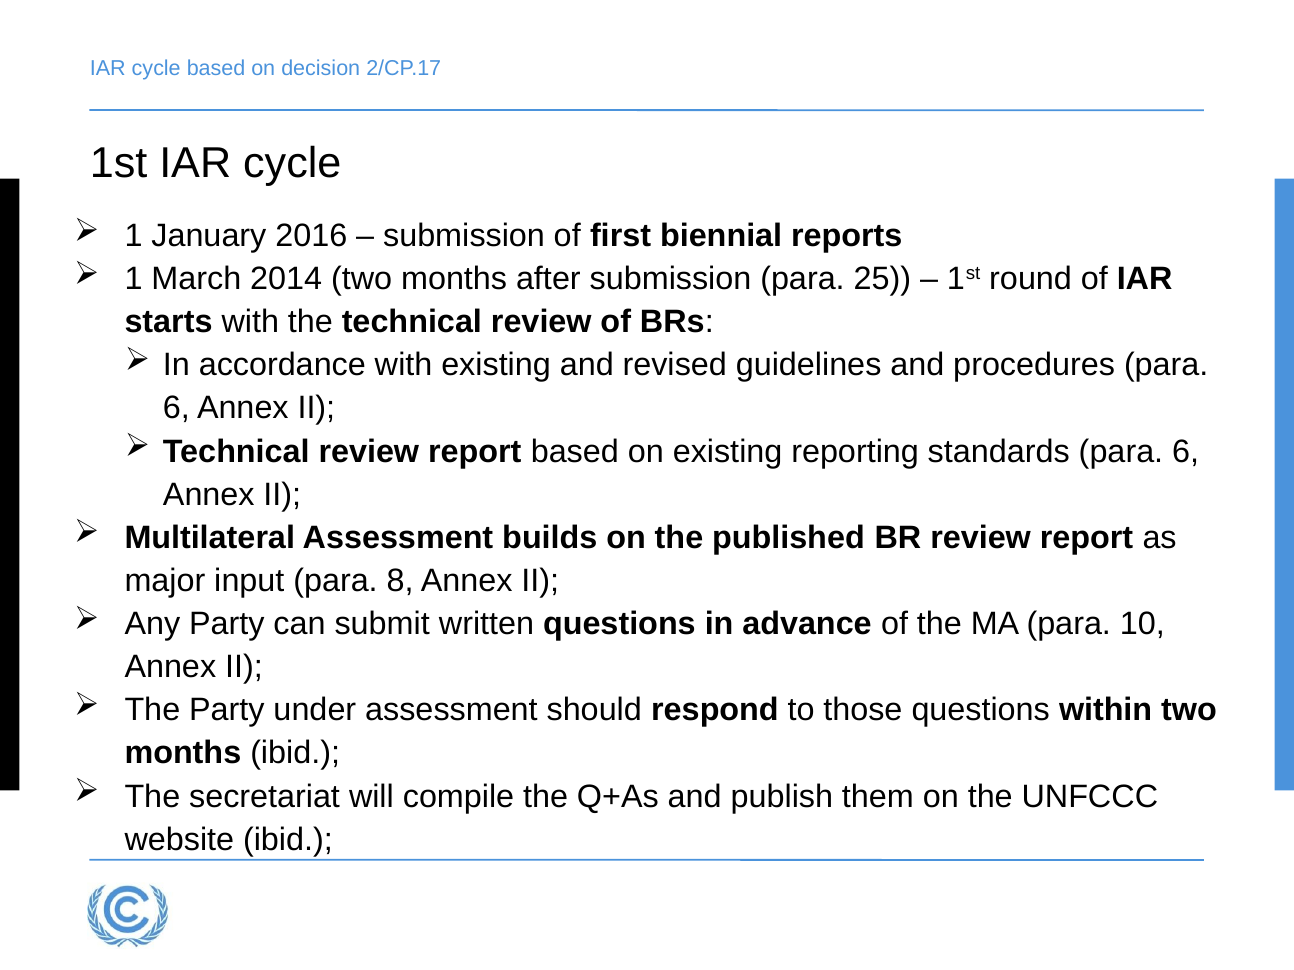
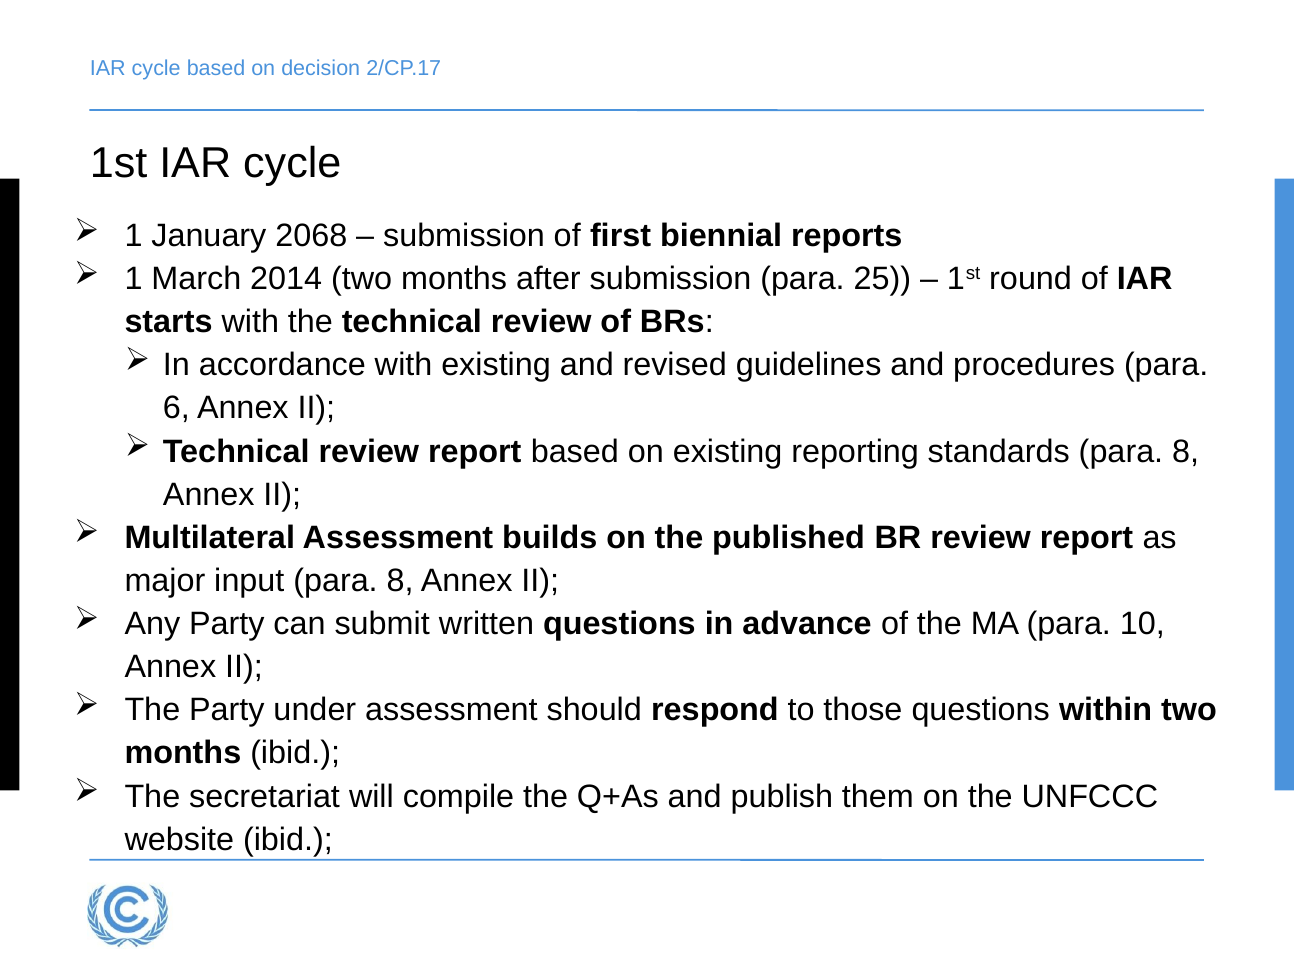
2016: 2016 -> 2068
standards para 6: 6 -> 8
